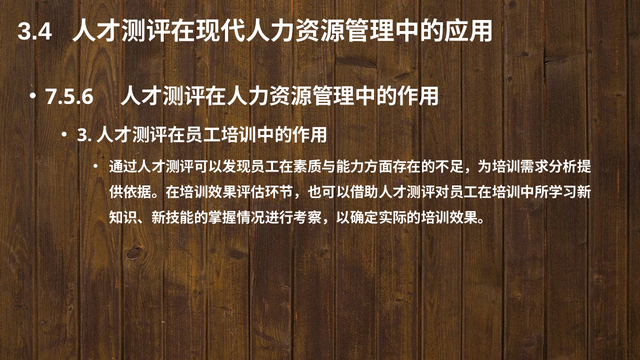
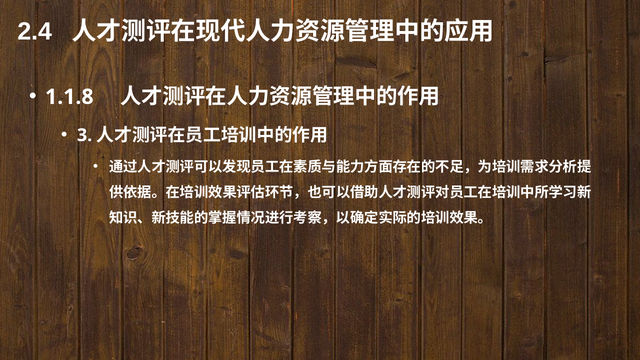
3.4: 3.4 -> 2.4
7.5.6: 7.5.6 -> 1.1.8
